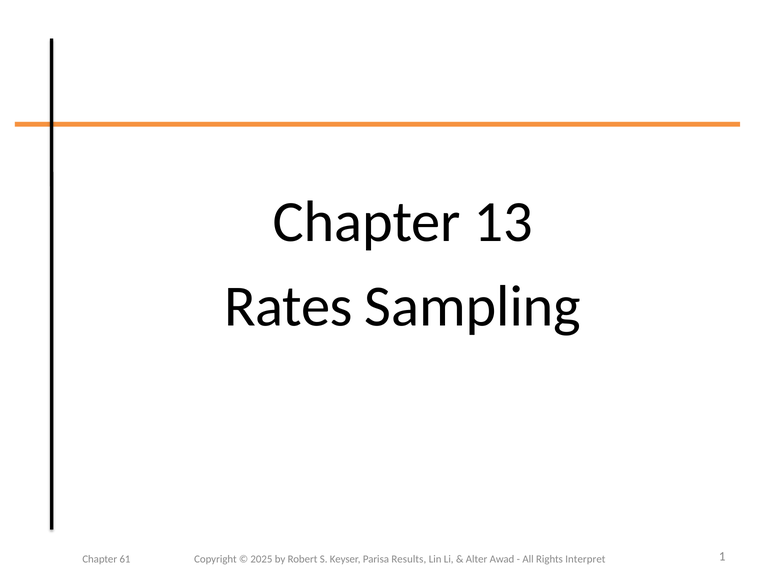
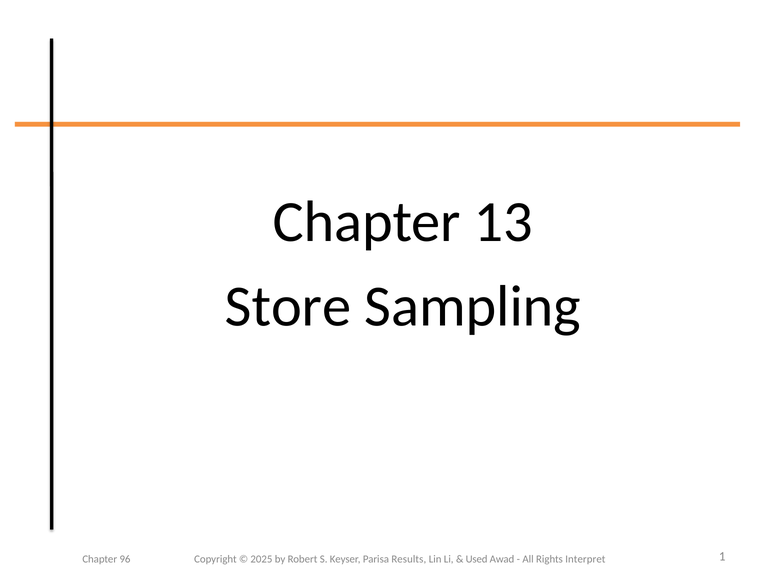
Rates: Rates -> Store
61: 61 -> 96
Alter: Alter -> Used
